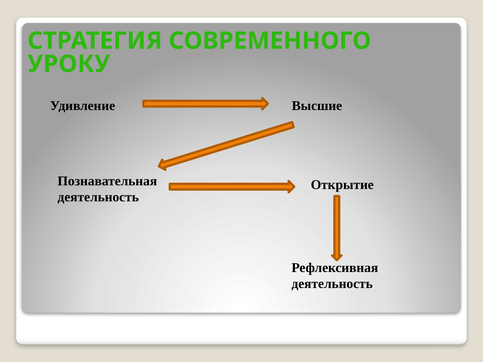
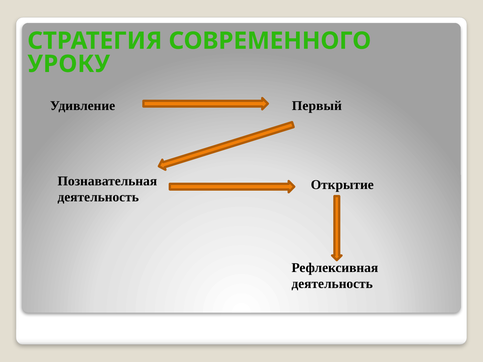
Высшие: Высшие -> Первый
